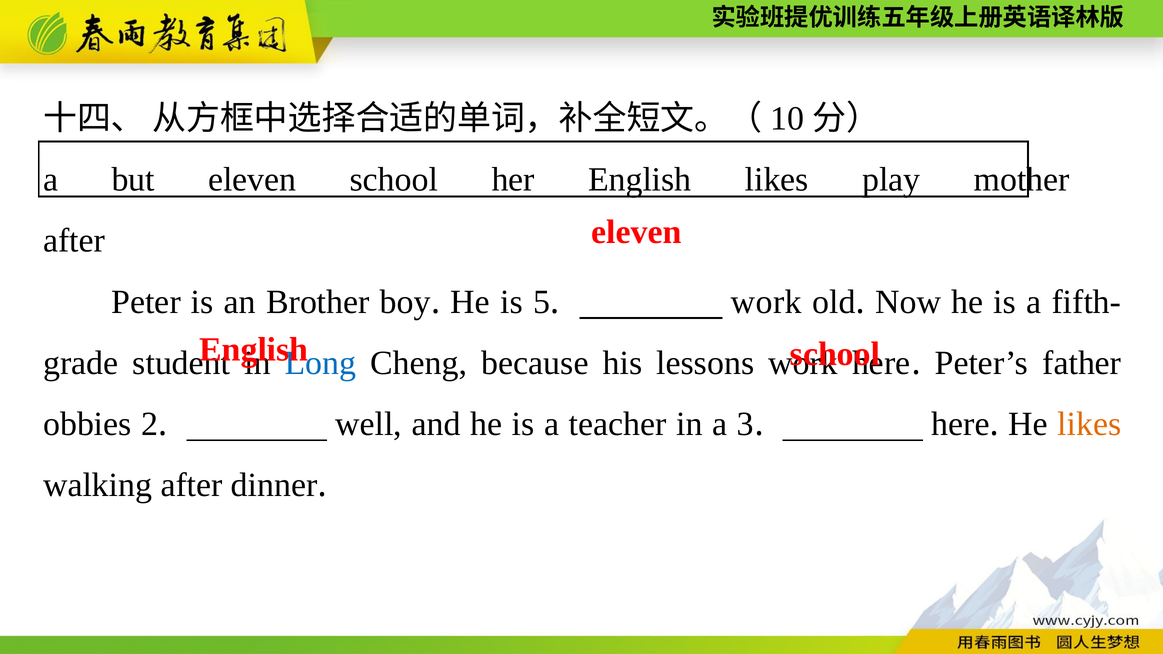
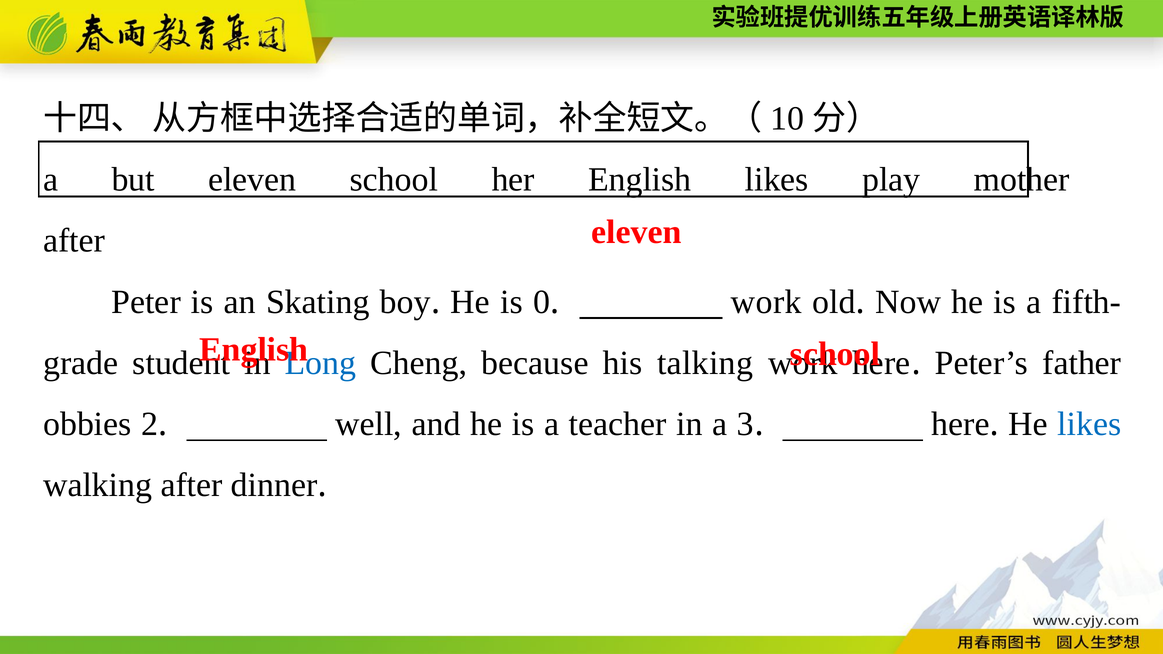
Brother: Brother -> Skating
5: 5 -> 0
lessons: lessons -> talking
likes at (1089, 424) colour: orange -> blue
